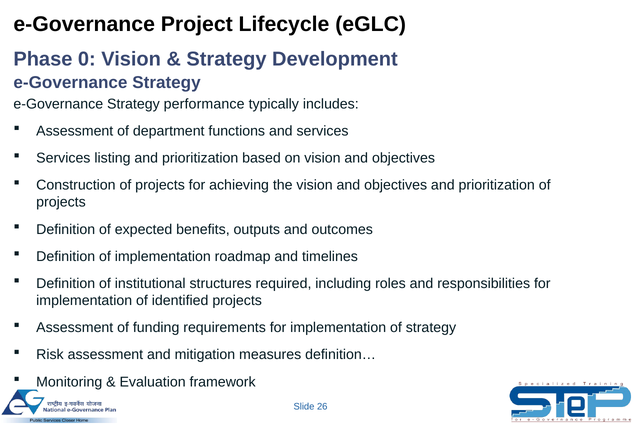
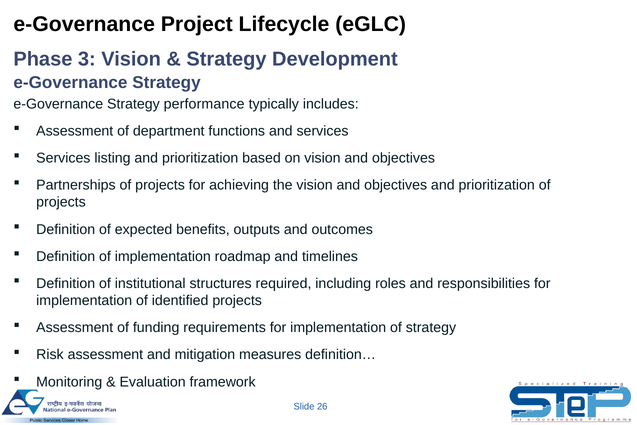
0: 0 -> 3
Construction: Construction -> Partnerships
